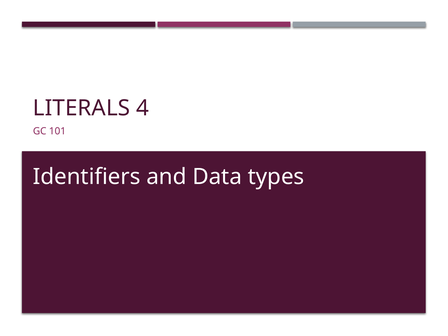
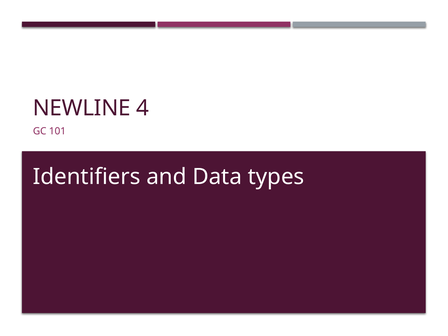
LITERALS: LITERALS -> NEWLINE
